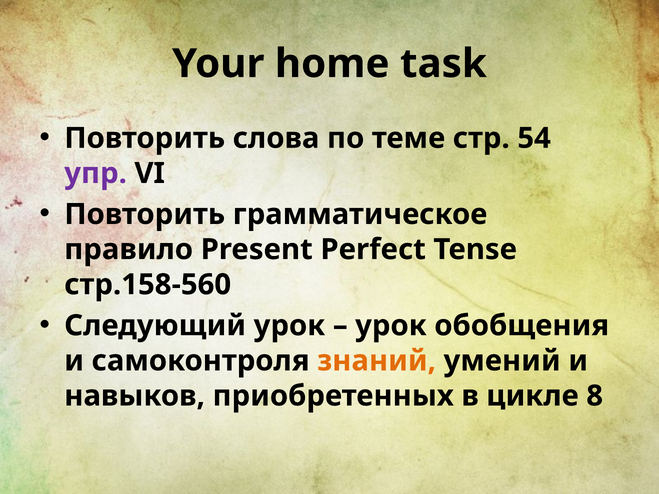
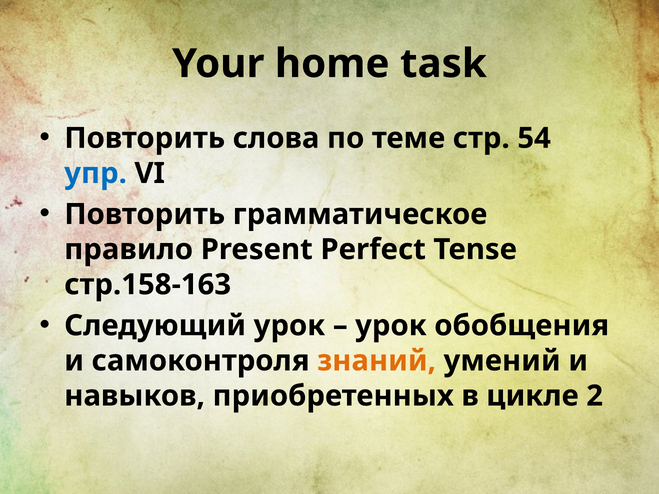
упр colour: purple -> blue
стр.158-560: стр.158-560 -> стр.158-163
8: 8 -> 2
